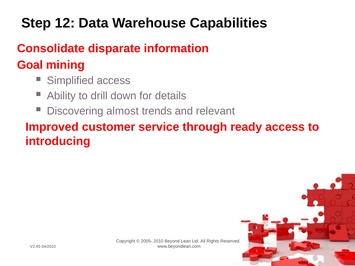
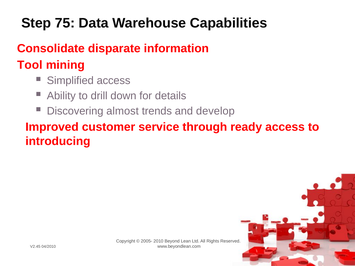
12: 12 -> 75
Goal: Goal -> Tool
relevant: relevant -> develop
